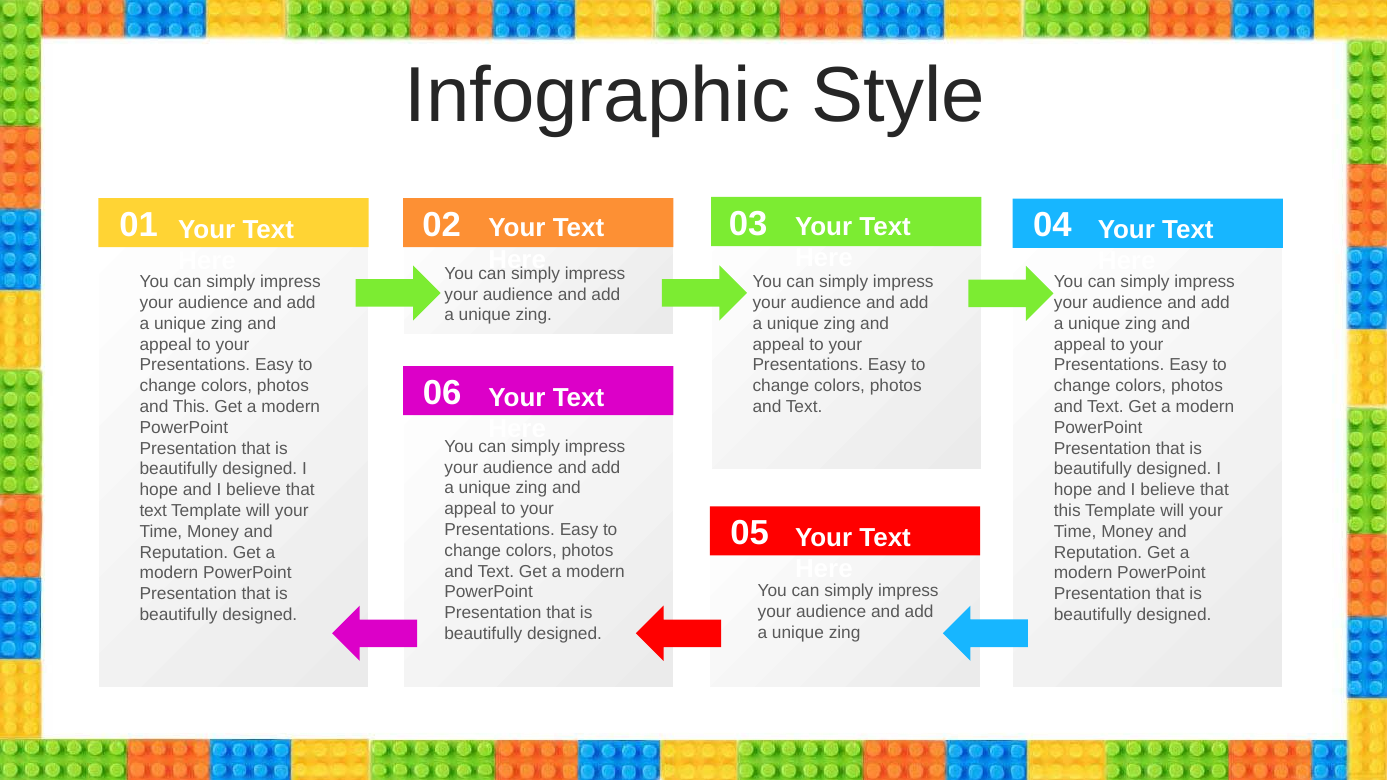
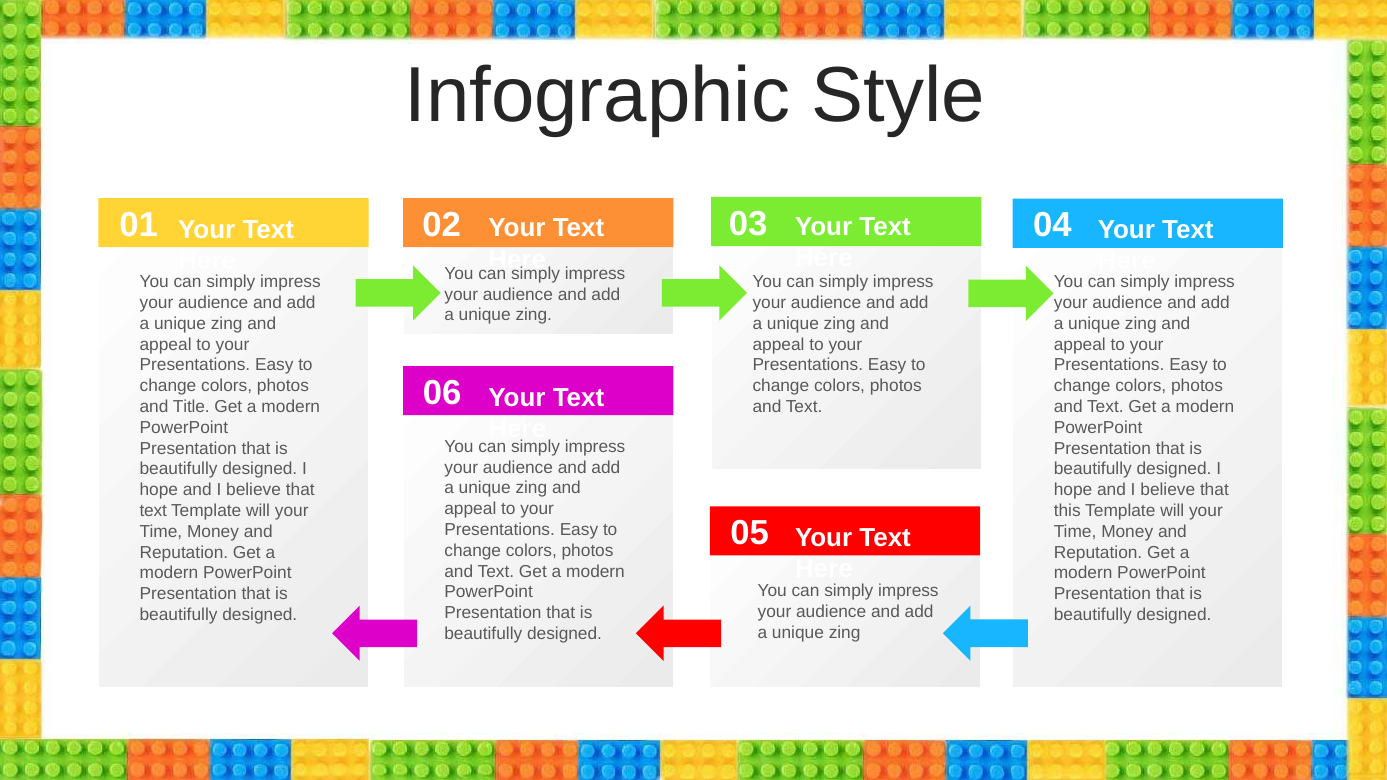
and This: This -> Title
